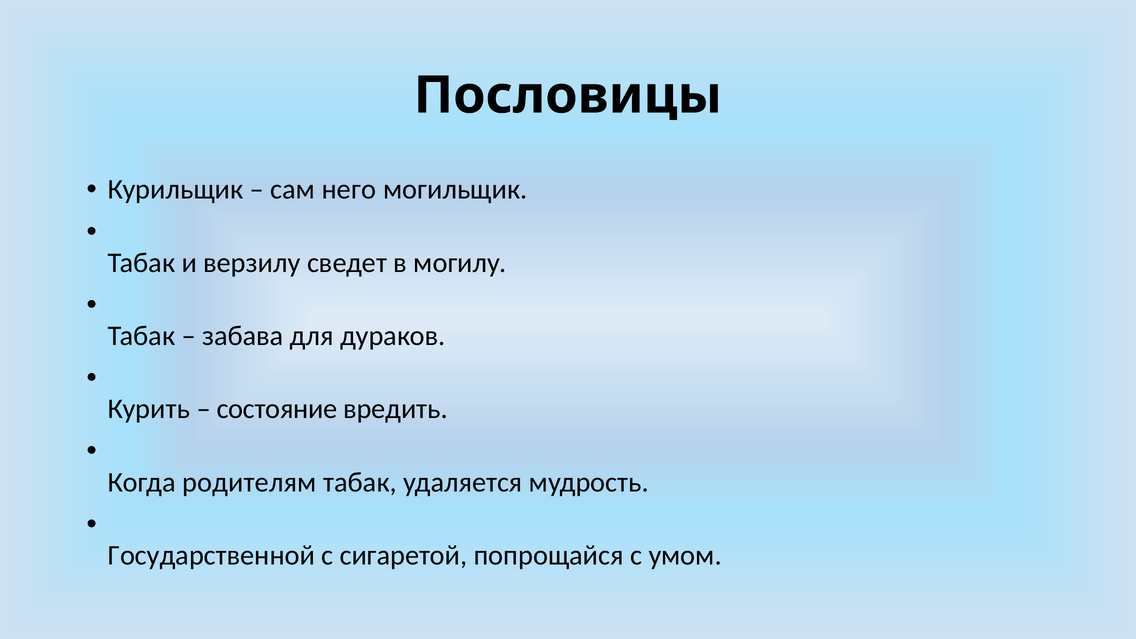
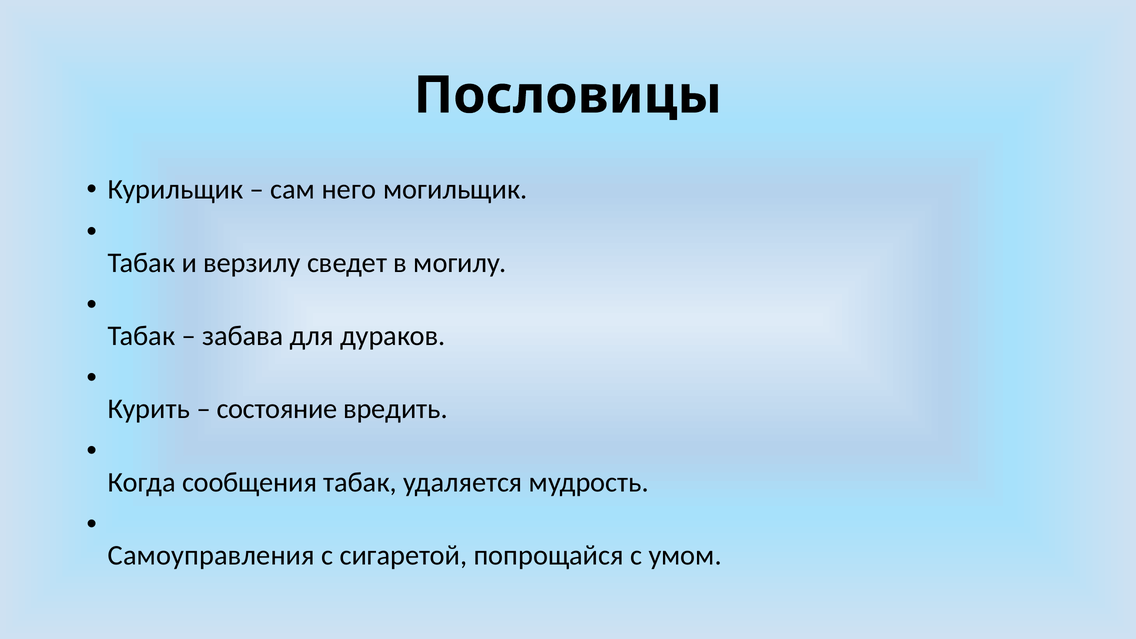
родителям: родителям -> сообщения
Государственной: Государственной -> Самоуправления
